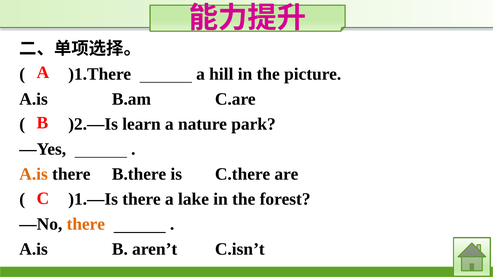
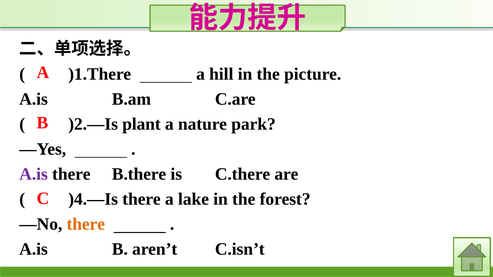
learn: learn -> plant
A.is at (34, 174) colour: orange -> purple
)1.—Is: )1.—Is -> )4.—Is
